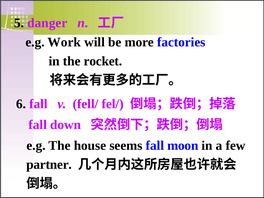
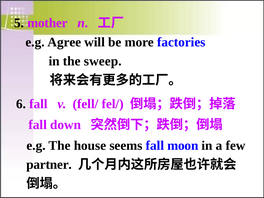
danger: danger -> mother
Work: Work -> Agree
rocket: rocket -> sweep
